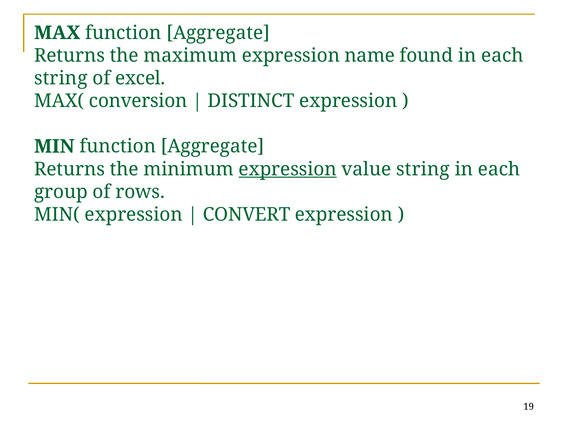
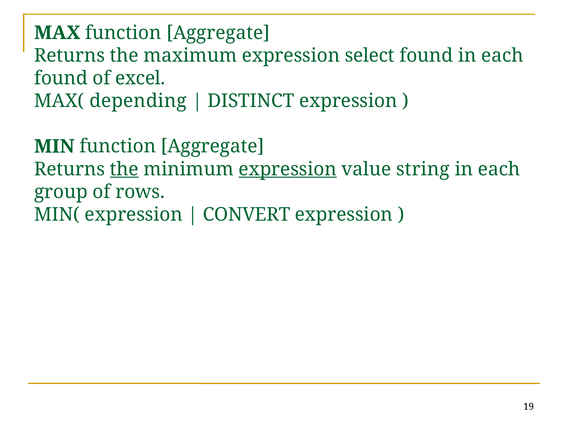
name: name -> select
string at (61, 78): string -> found
conversion: conversion -> depending
the at (124, 169) underline: none -> present
